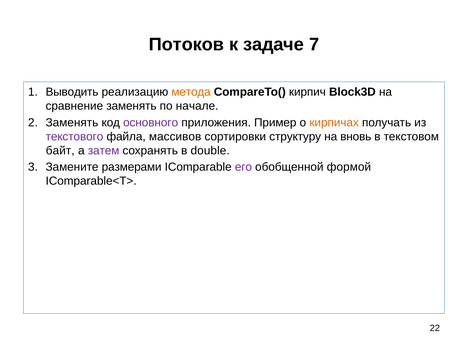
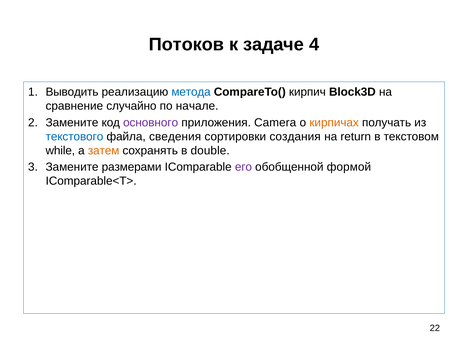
7: 7 -> 4
метода colour: orange -> blue
сравнение заменять: заменять -> случайно
Заменять at (72, 122): Заменять -> Замените
Пример: Пример -> Camera
текстового colour: purple -> blue
массивов: массивов -> сведения
структуру: структуру -> создания
вновь: вновь -> return
байт: байт -> while
затем colour: purple -> orange
